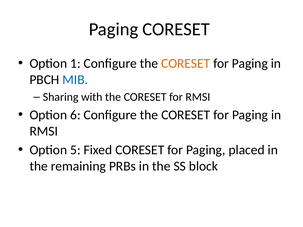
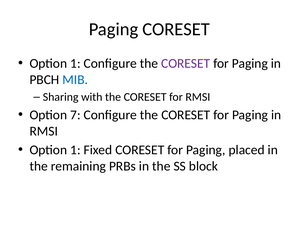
CORESET at (186, 64) colour: orange -> purple
6: 6 -> 7
5 at (75, 150): 5 -> 1
